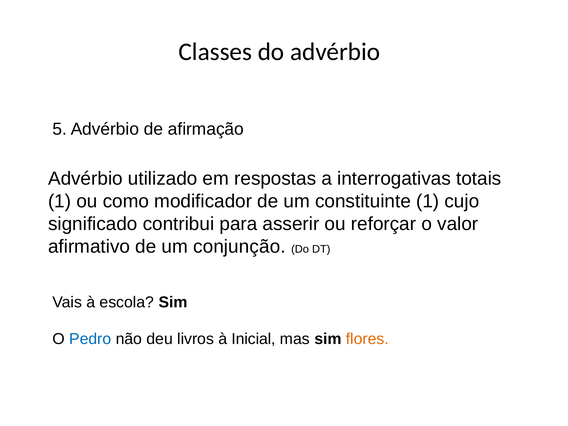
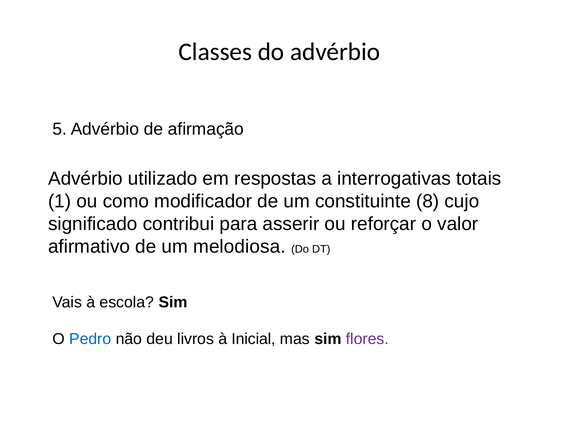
constituinte 1: 1 -> 8
conjunção: conjunção -> melodiosa
flores colour: orange -> purple
